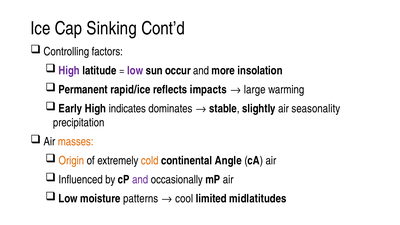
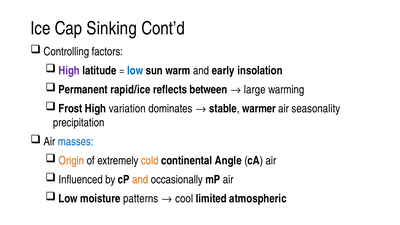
low at (135, 70) colour: purple -> blue
occur: occur -> warm
more: more -> early
impacts: impacts -> between
Early: Early -> Frost
indicates: indicates -> variation
slightly: slightly -> warmer
masses colour: orange -> blue
and at (140, 180) colour: purple -> orange
midlatitudes: midlatitudes -> atmospheric
